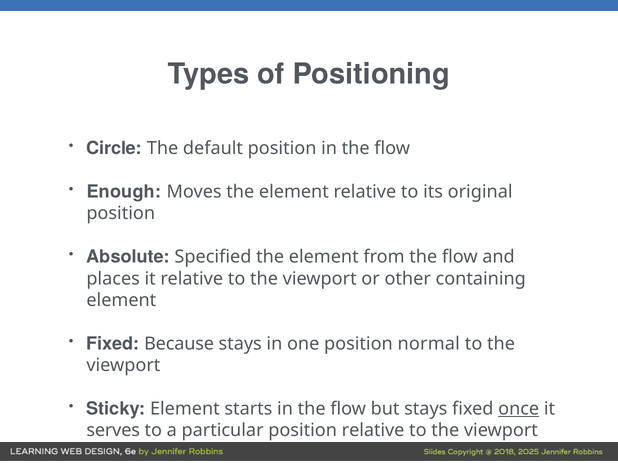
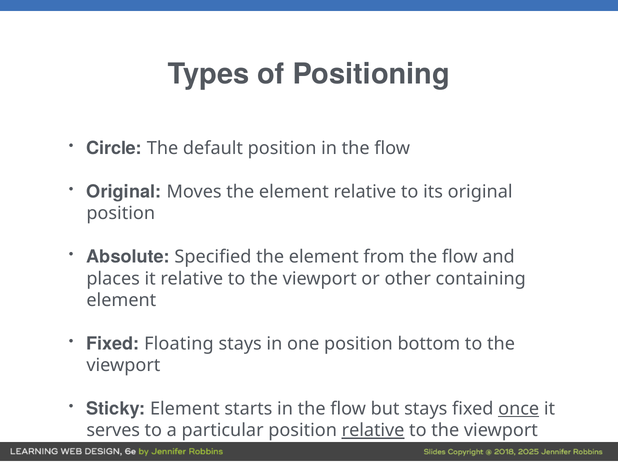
Enough at (124, 192): Enough -> Original
Because: Because -> Floating
normal: normal -> bottom
relative at (373, 431) underline: none -> present
